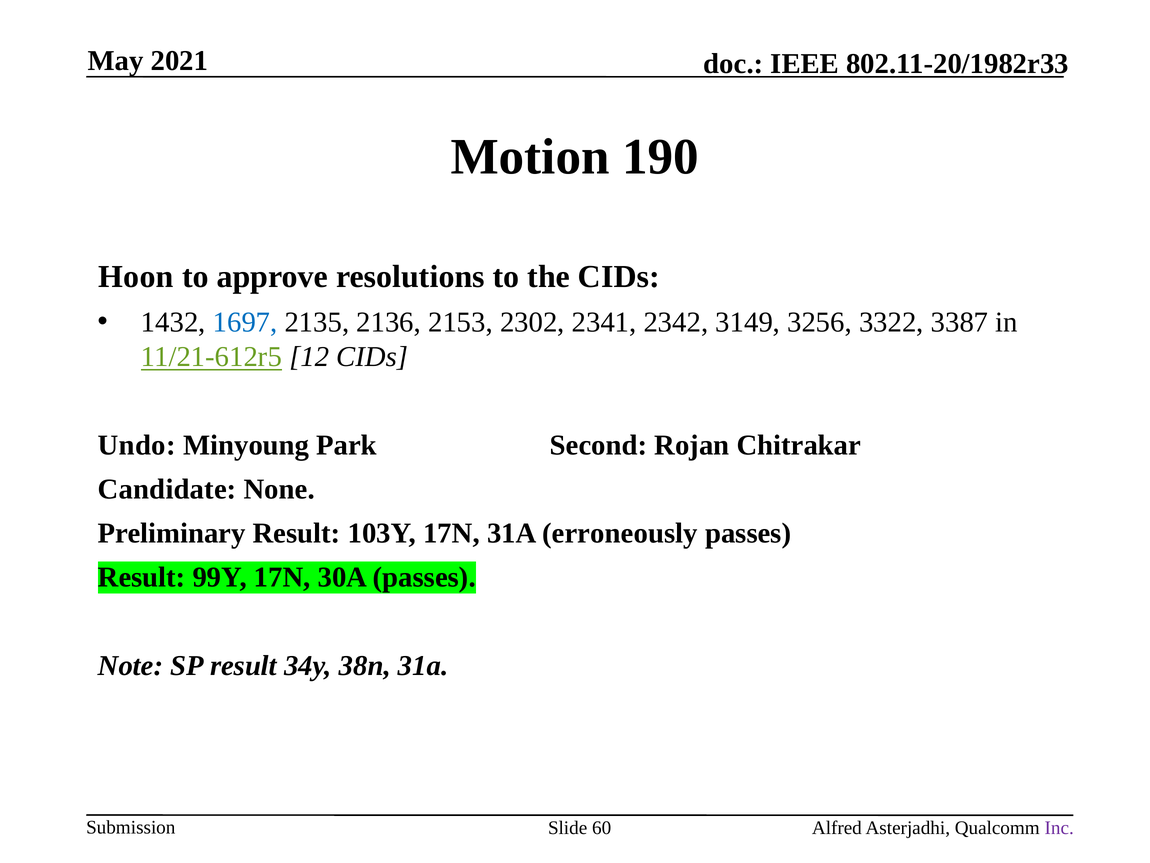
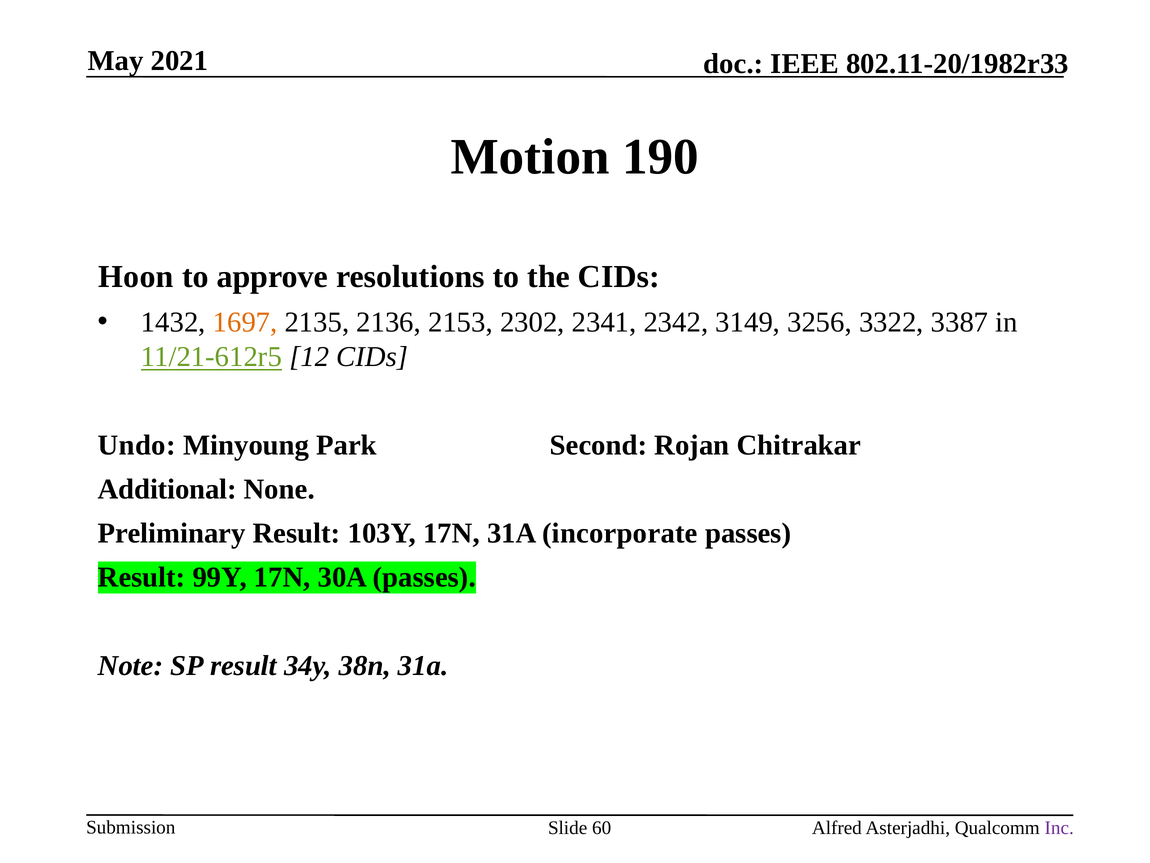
1697 colour: blue -> orange
Candidate: Candidate -> Additional
erroneously: erroneously -> incorporate
